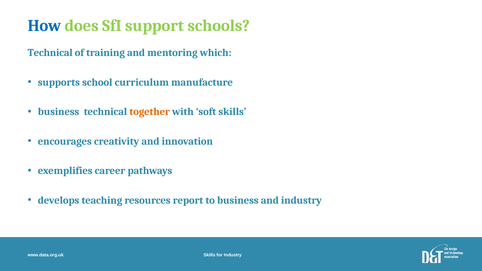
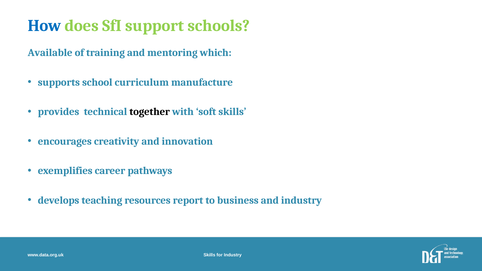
Technical at (50, 53): Technical -> Available
business at (59, 112): business -> provides
together colour: orange -> black
